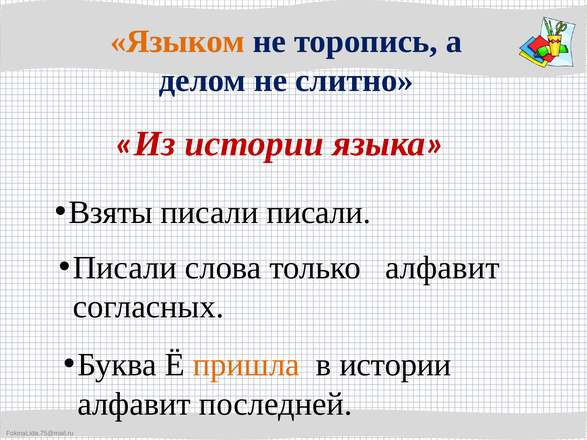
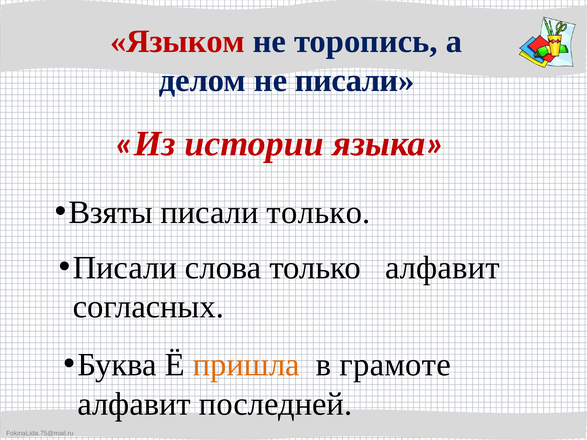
Языком colour: orange -> red
не слитно: слитно -> писали
писали писали: писали -> только
в истории: истории -> грамоте
